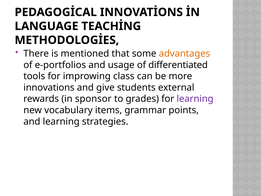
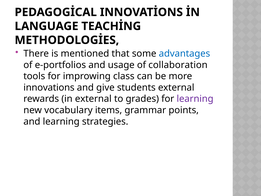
advantages colour: orange -> blue
differentiated: differentiated -> collaboration
in sponsor: sponsor -> external
